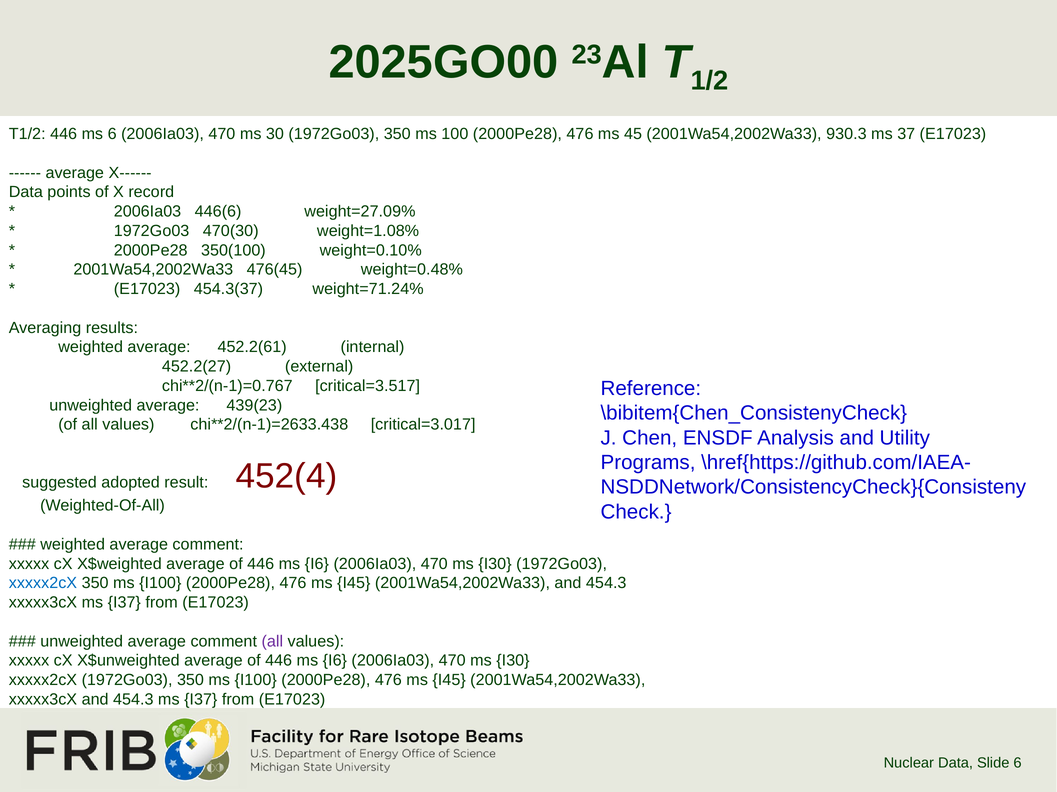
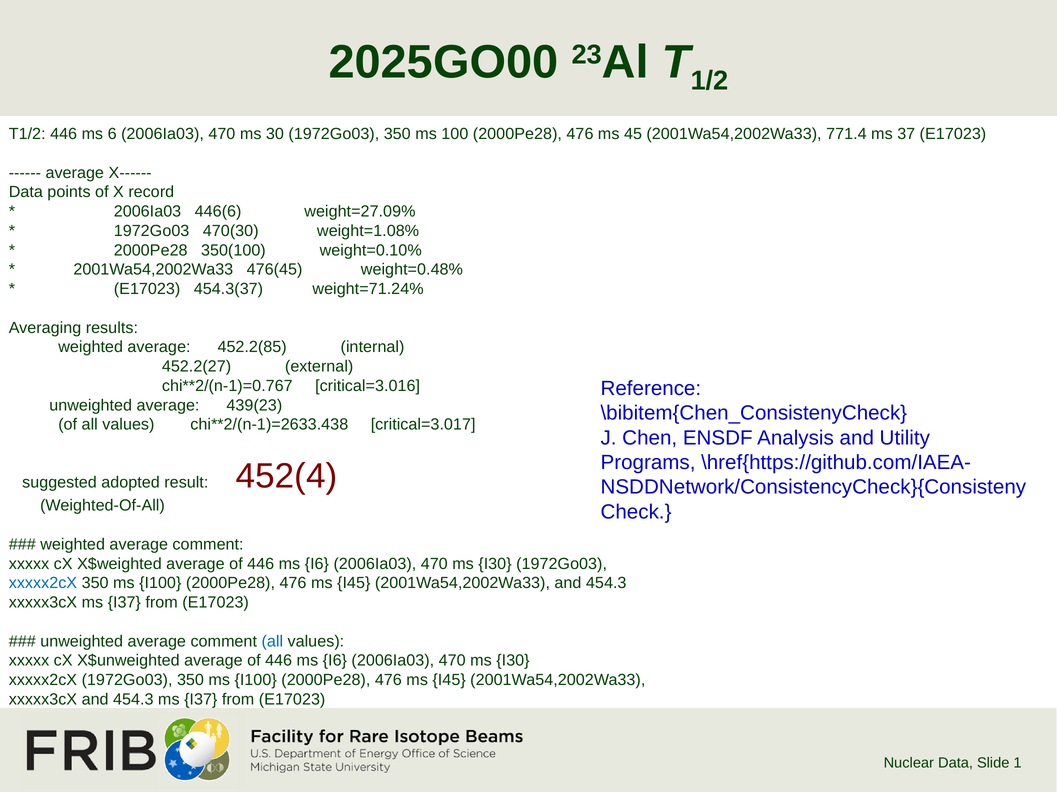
930.3: 930.3 -> 771.4
452.2(61: 452.2(61 -> 452.2(85
critical=3.517: critical=3.517 -> critical=3.016
all at (272, 642) colour: purple -> blue
Slide 6: 6 -> 1
